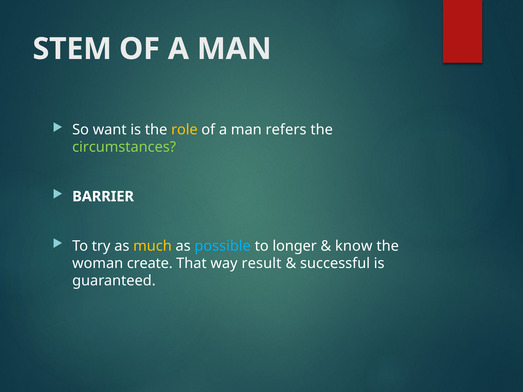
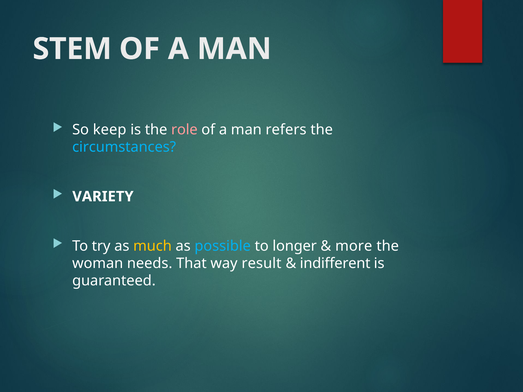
want: want -> keep
role colour: yellow -> pink
circumstances colour: light green -> light blue
BARRIER: BARRIER -> VARIETY
know: know -> more
create: create -> needs
successful: successful -> indifferent
